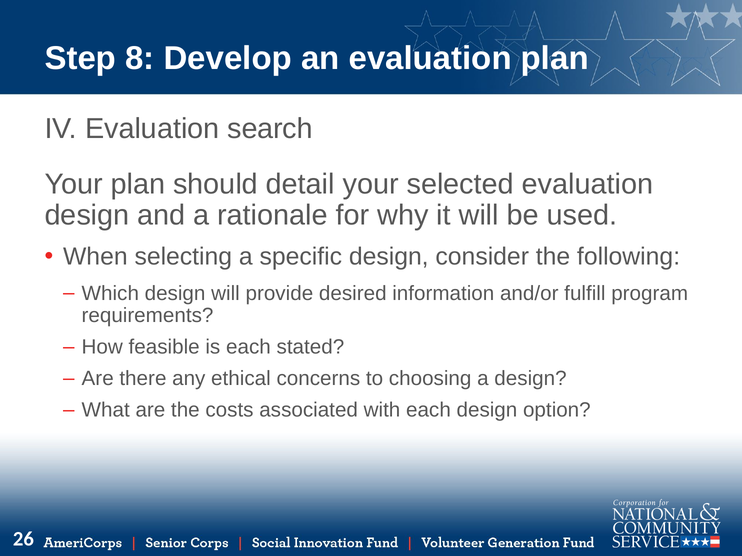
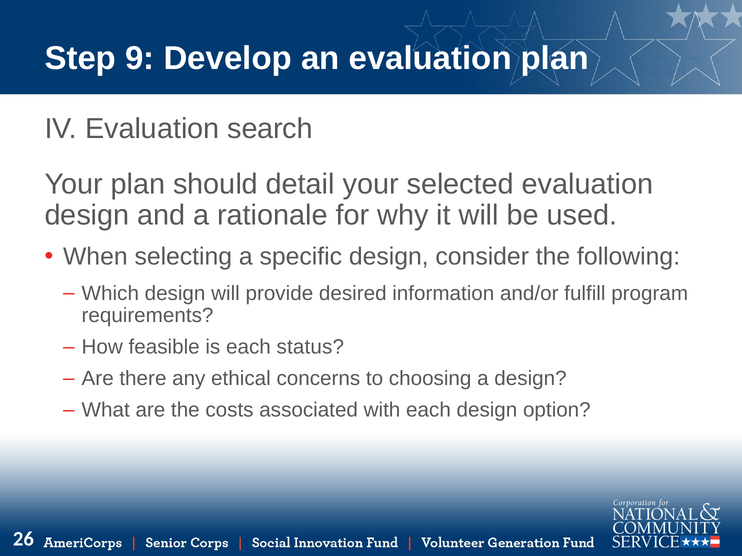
8: 8 -> 9
stated: stated -> status
